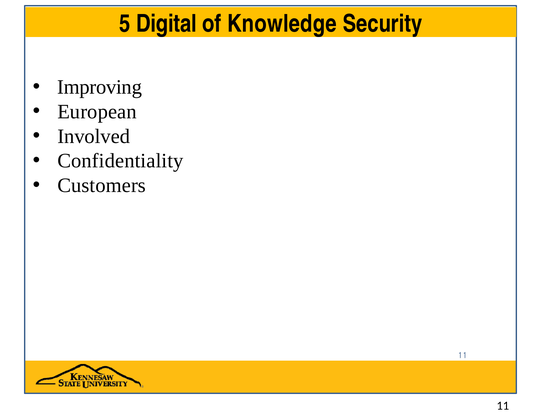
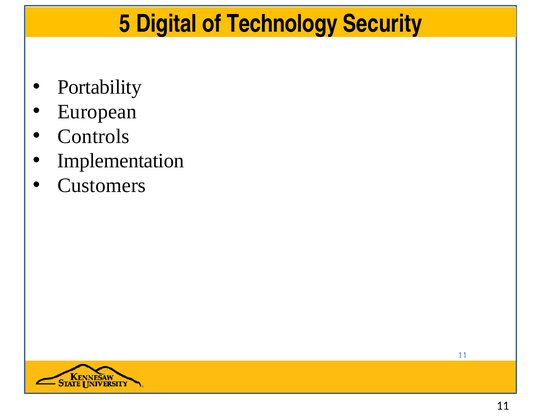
Knowledge: Knowledge -> Technology
Improving: Improving -> Portability
Involved: Involved -> Controls
Confidentiality: Confidentiality -> Implementation
